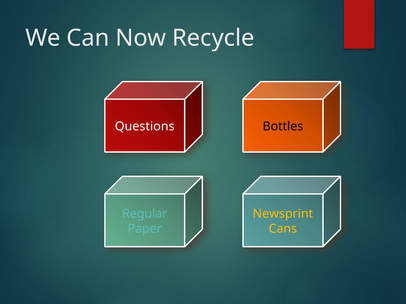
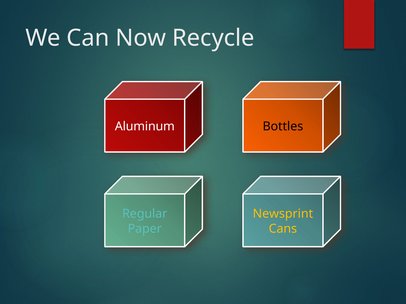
Questions: Questions -> Aluminum
